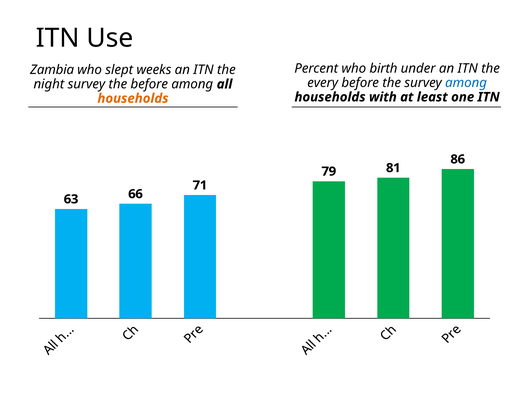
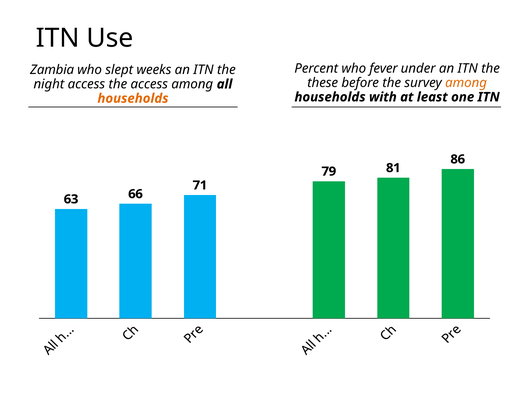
birth: birth -> fever
every: every -> these
among at (466, 83) colour: blue -> orange
night survey: survey -> access
the before: before -> access
